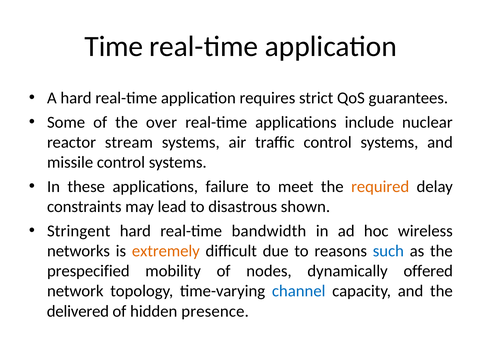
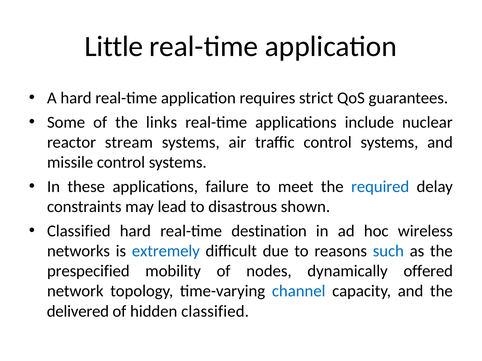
Time: Time -> Little
over: over -> links
required colour: orange -> blue
Stringent at (79, 231): Stringent -> Classified
bandwidth: bandwidth -> destination
extremely colour: orange -> blue
hidden presence: presence -> classified
